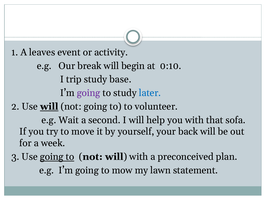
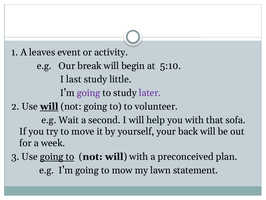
0:10: 0:10 -> 5:10
trip: trip -> last
base: base -> little
later colour: blue -> purple
